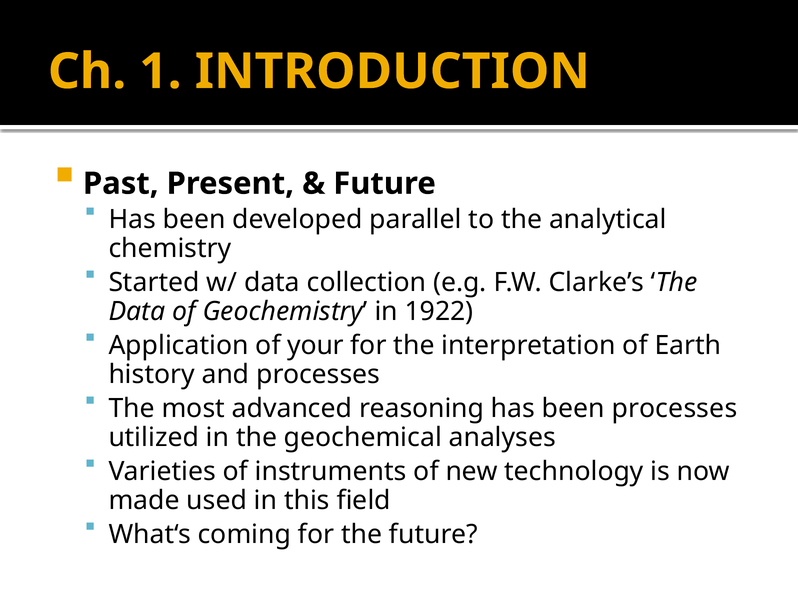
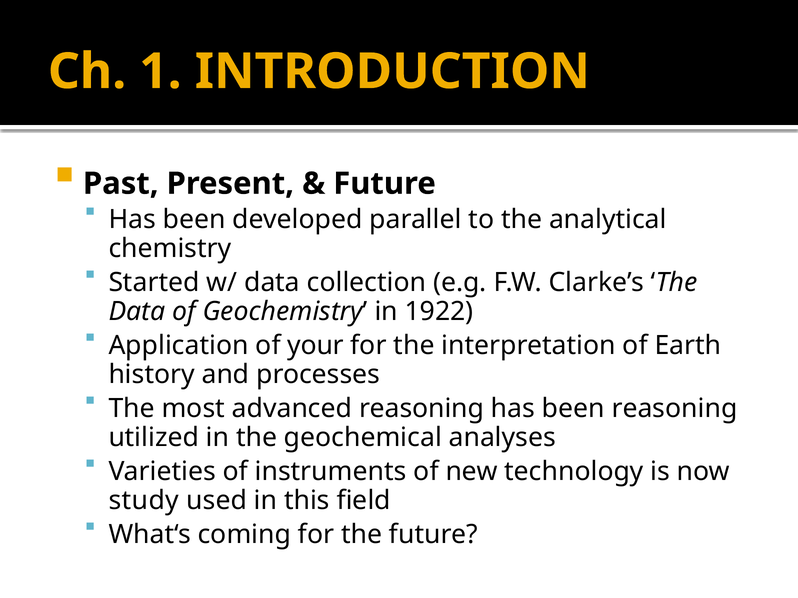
been processes: processes -> reasoning
made: made -> study
